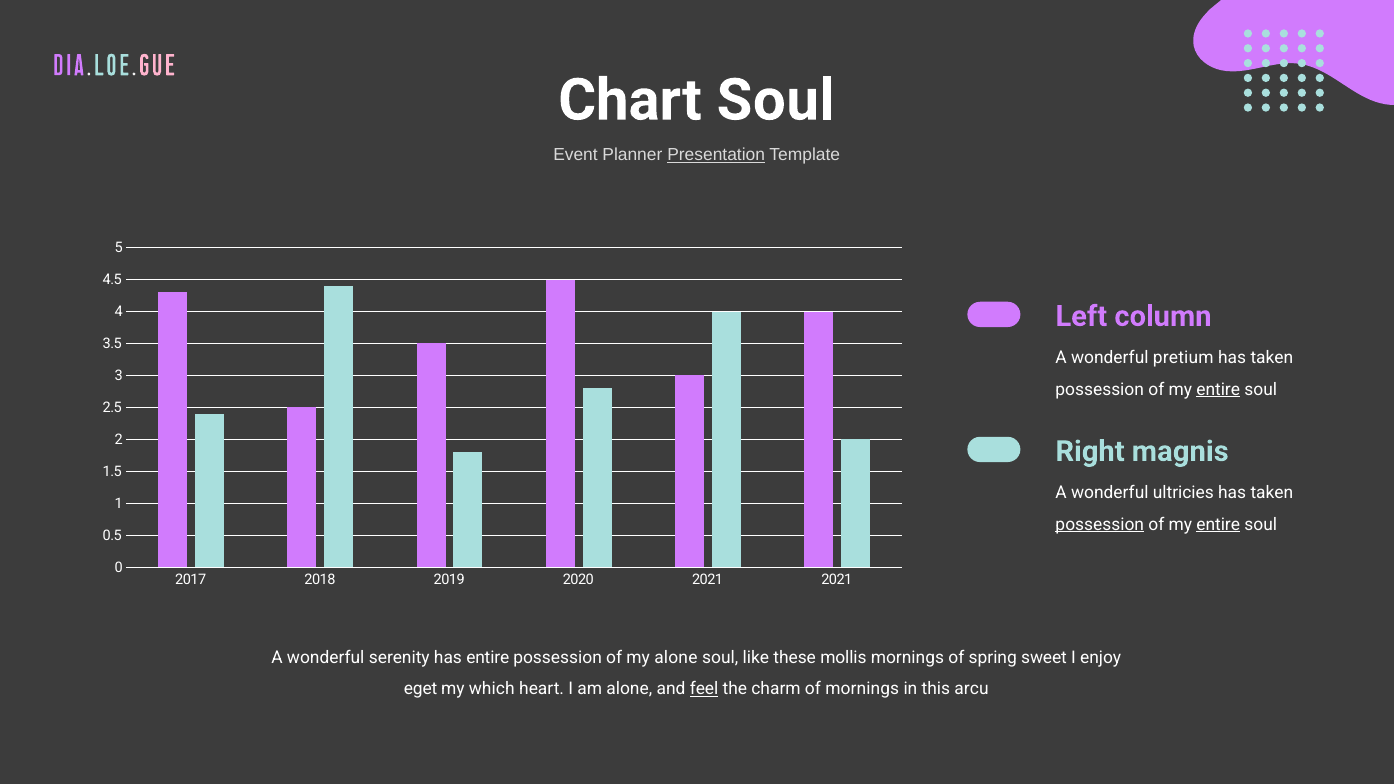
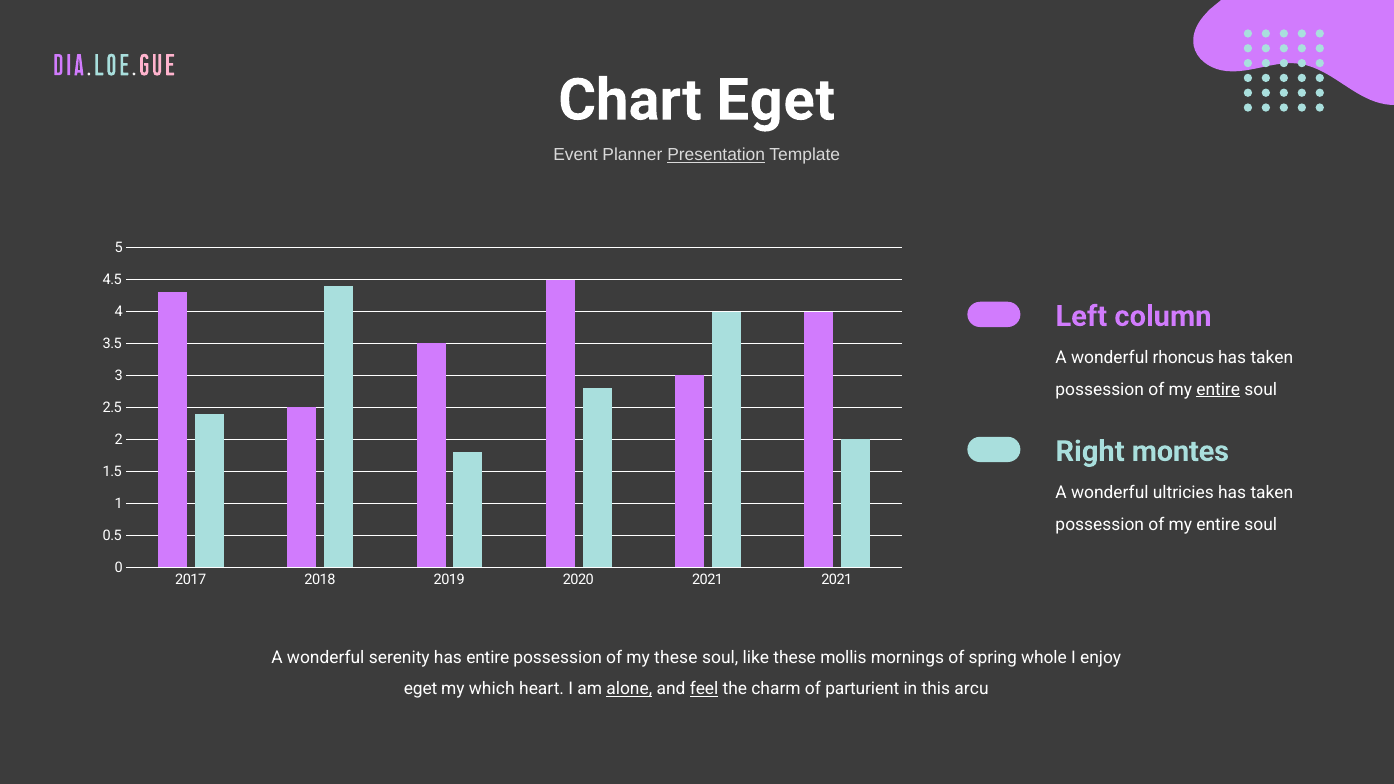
Chart Soul: Soul -> Eget
pretium: pretium -> rhoncus
magnis: magnis -> montes
possession at (1100, 524) underline: present -> none
entire at (1218, 524) underline: present -> none
my alone: alone -> these
sweet: sweet -> whole
alone at (629, 689) underline: none -> present
of mornings: mornings -> parturient
